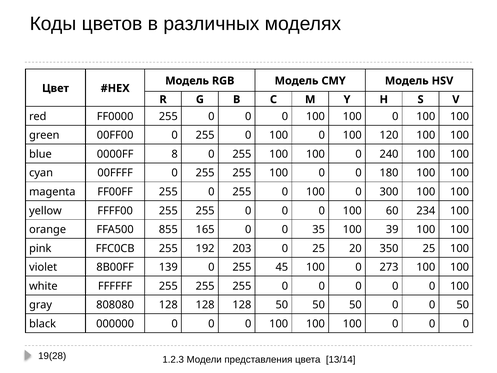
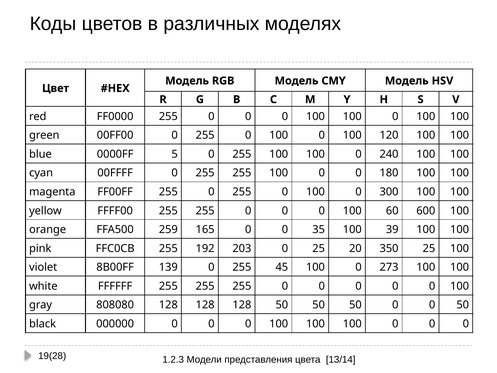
8: 8 -> 5
234: 234 -> 600
855: 855 -> 259
